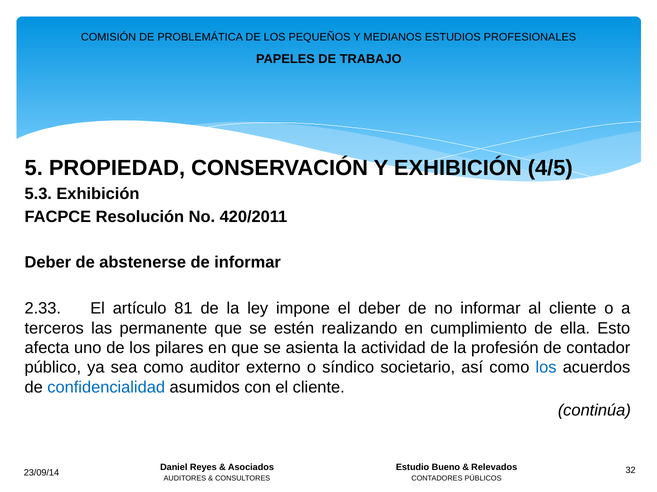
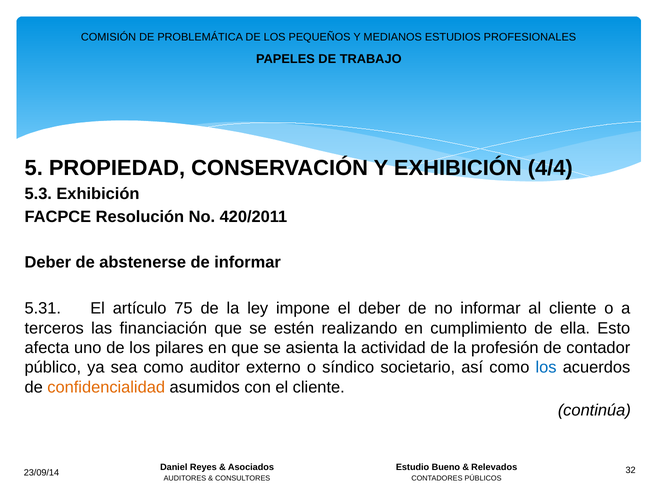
4/5: 4/5 -> 4/4
2.33: 2.33 -> 5.31
81: 81 -> 75
permanente: permanente -> financiación
confidencialidad colour: blue -> orange
